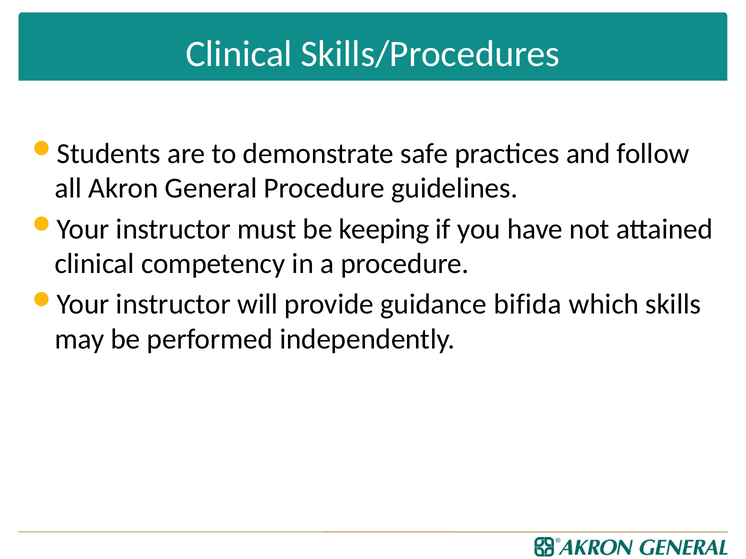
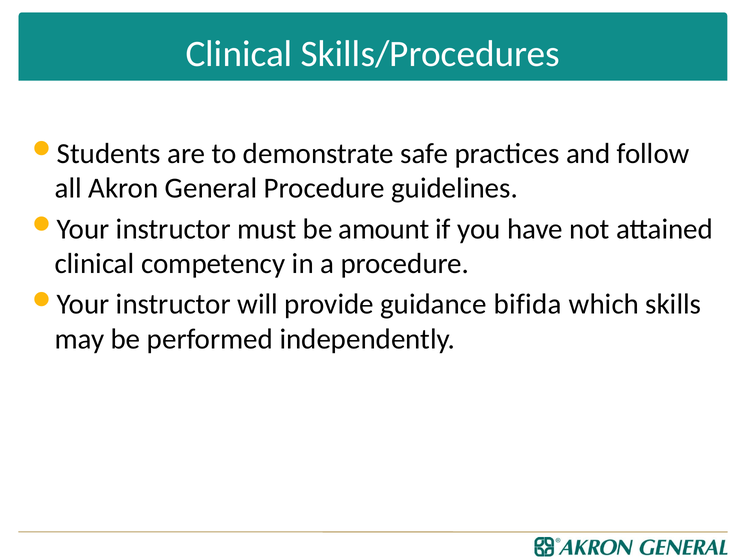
keeping: keeping -> amount
